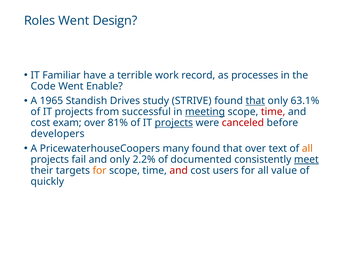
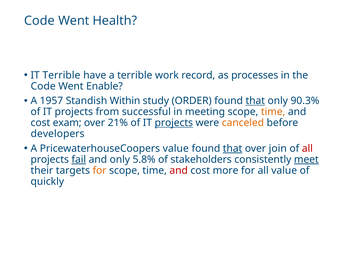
Roles at (40, 21): Roles -> Code
Design: Design -> Health
IT Familiar: Familiar -> Terrible
1965: 1965 -> 1957
Drives: Drives -> Within
STRIVE: STRIVE -> ORDER
63.1%: 63.1% -> 90.3%
meeting underline: present -> none
time at (273, 112) colour: red -> orange
81%: 81% -> 21%
canceled colour: red -> orange
PricewaterhouseCoopers many: many -> value
that at (233, 149) underline: none -> present
text: text -> join
all at (307, 149) colour: orange -> red
fail underline: none -> present
2.2%: 2.2% -> 5.8%
documented: documented -> stakeholders
users: users -> more
